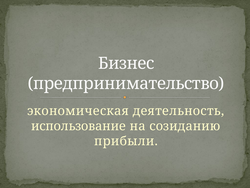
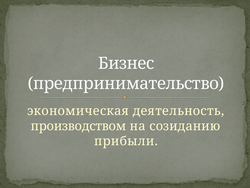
использование: использование -> производством
